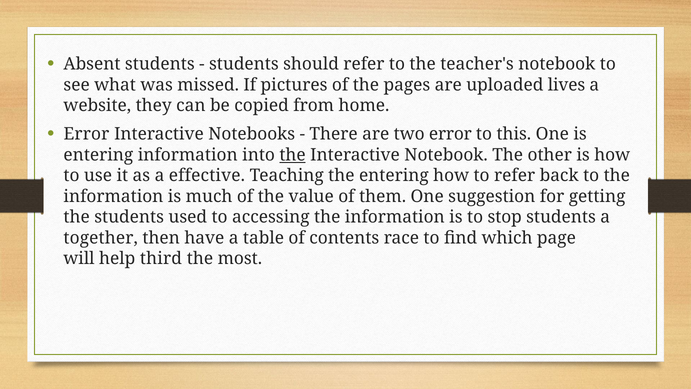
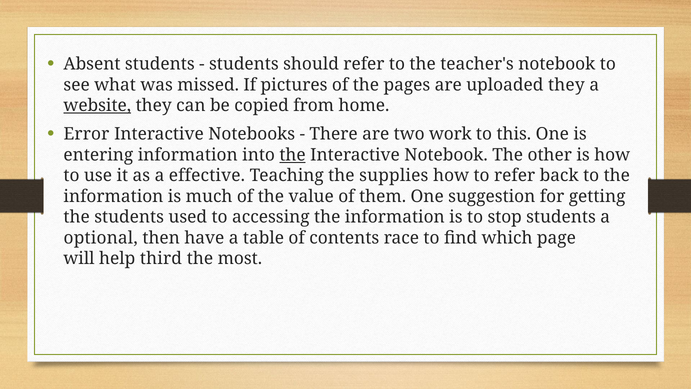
uploaded lives: lives -> they
website underline: none -> present
two error: error -> work
the entering: entering -> supplies
together: together -> optional
